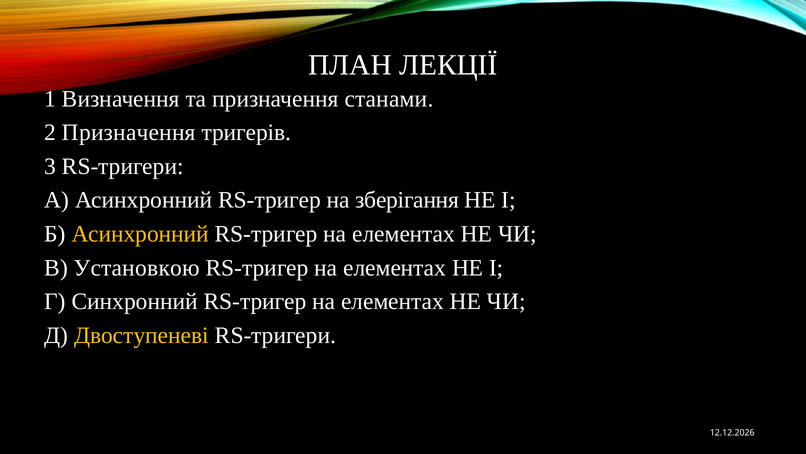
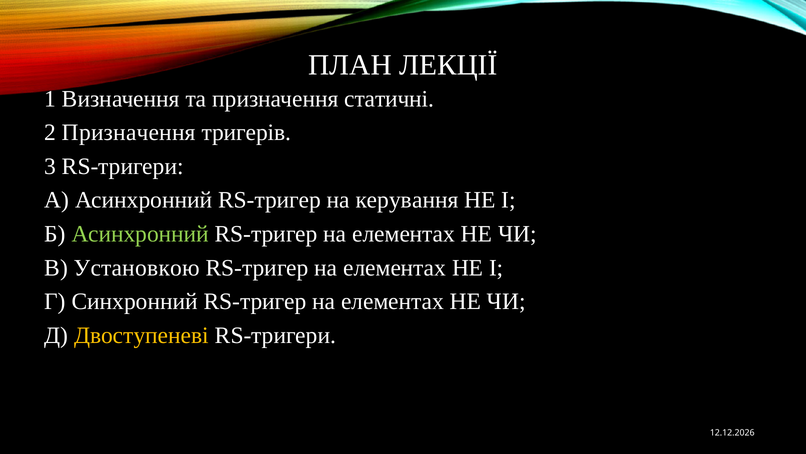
станами: станами -> статичні
зберігання: зберігання -> керування
Асинхронний at (140, 234) colour: yellow -> light green
